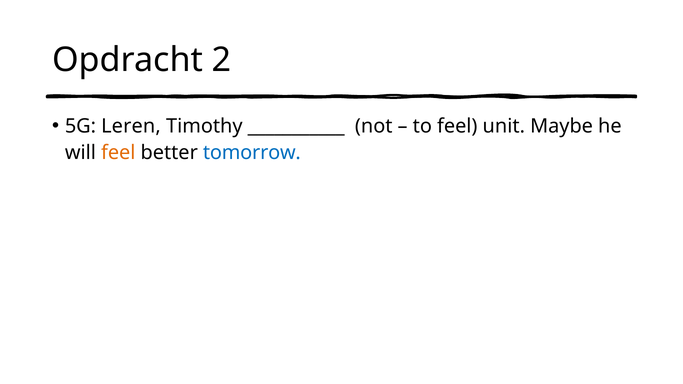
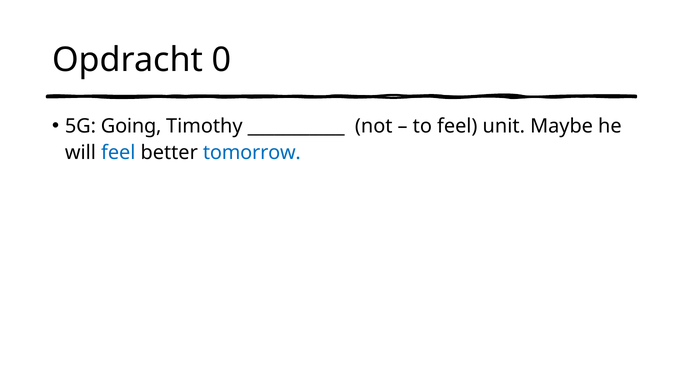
2: 2 -> 0
Leren: Leren -> Going
feel at (118, 153) colour: orange -> blue
